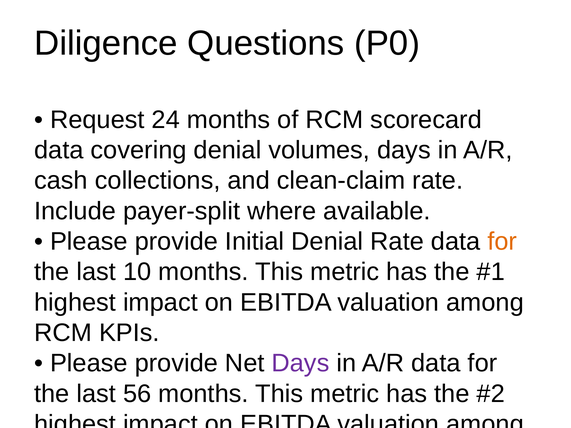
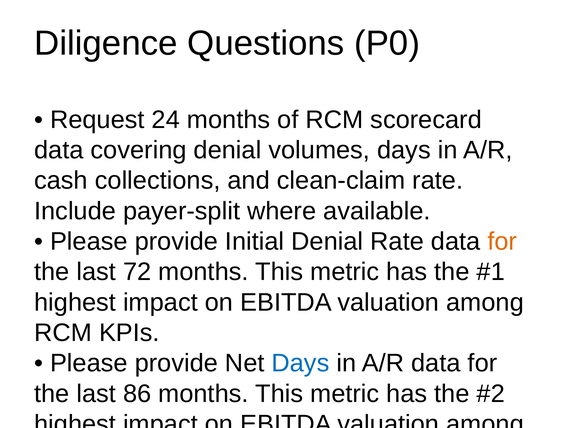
10: 10 -> 72
Days at (300, 363) colour: purple -> blue
56: 56 -> 86
